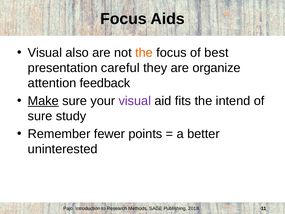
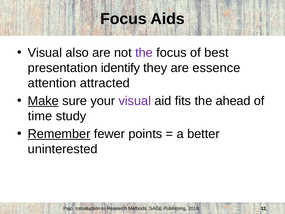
the at (144, 53) colour: orange -> purple
careful: careful -> identify
organize: organize -> essence
feedback: feedback -> attracted
intend: intend -> ahead
sure at (40, 116): sure -> time
Remember underline: none -> present
